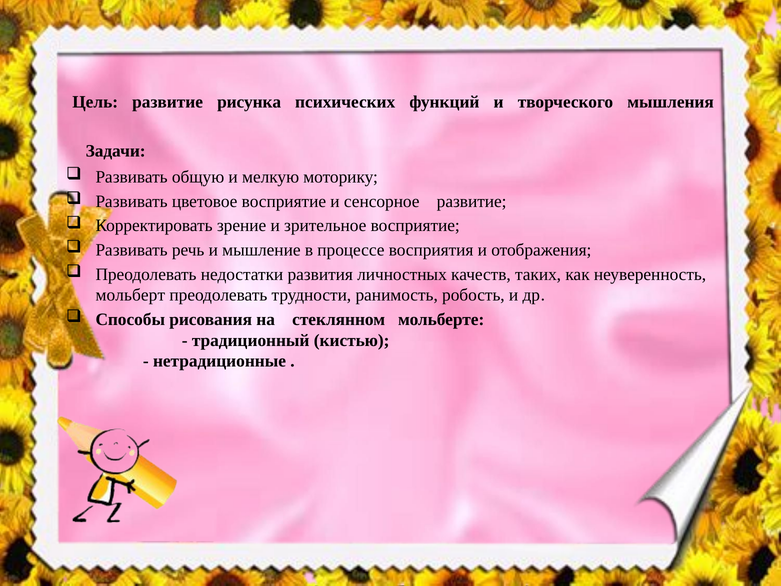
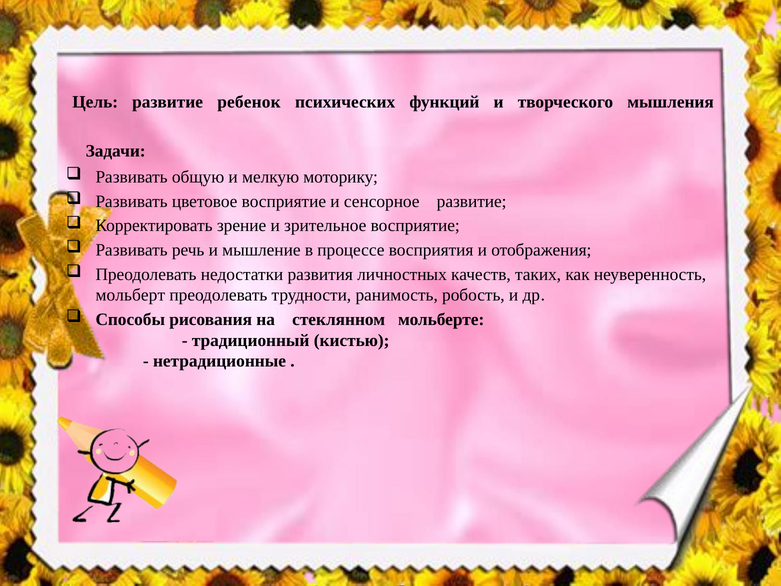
рисунка: рисунка -> ребенок
